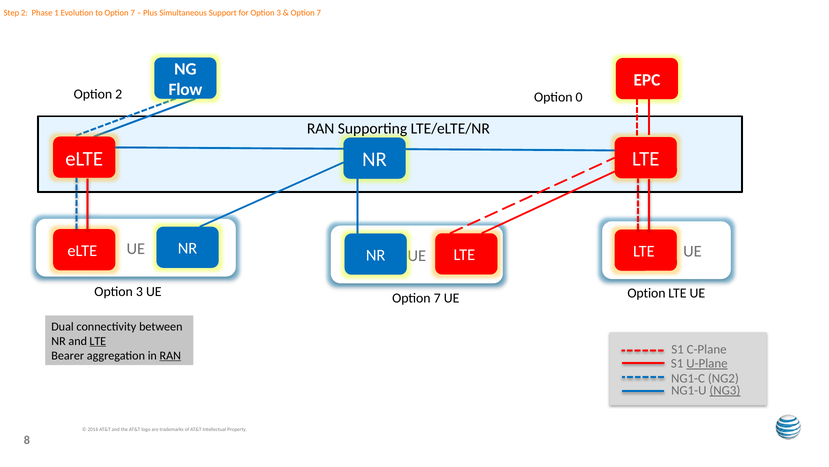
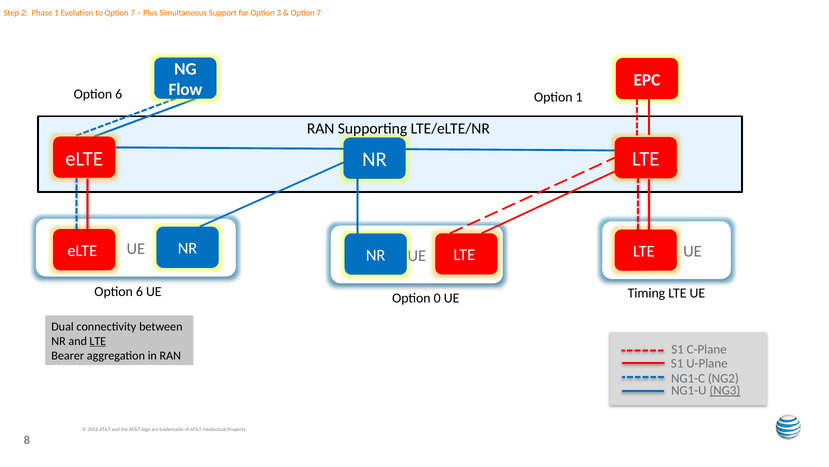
2 at (119, 94): 2 -> 6
Option 0: 0 -> 1
3 at (139, 292): 3 -> 6
Option at (646, 293): Option -> Timing
7 at (437, 298): 7 -> 0
RAN at (170, 355) underline: present -> none
U-Plane underline: present -> none
